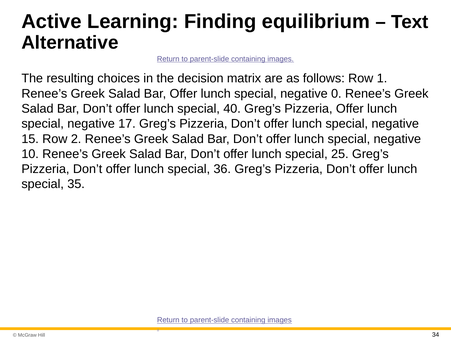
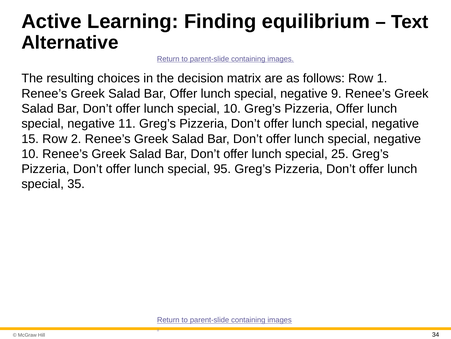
0: 0 -> 9
special 40: 40 -> 10
17: 17 -> 11
36: 36 -> 95
